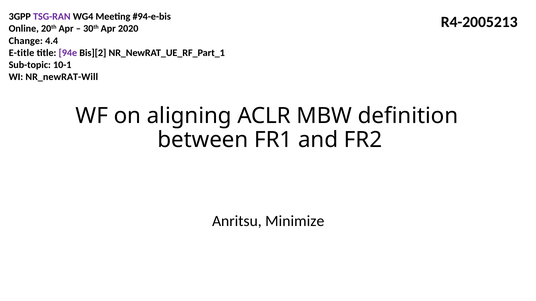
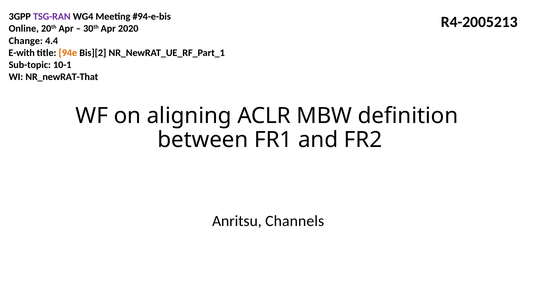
E-title: E-title -> E-with
94e colour: purple -> orange
NR_newRAT-Will: NR_newRAT-Will -> NR_newRAT-That
Minimize: Minimize -> Channels
